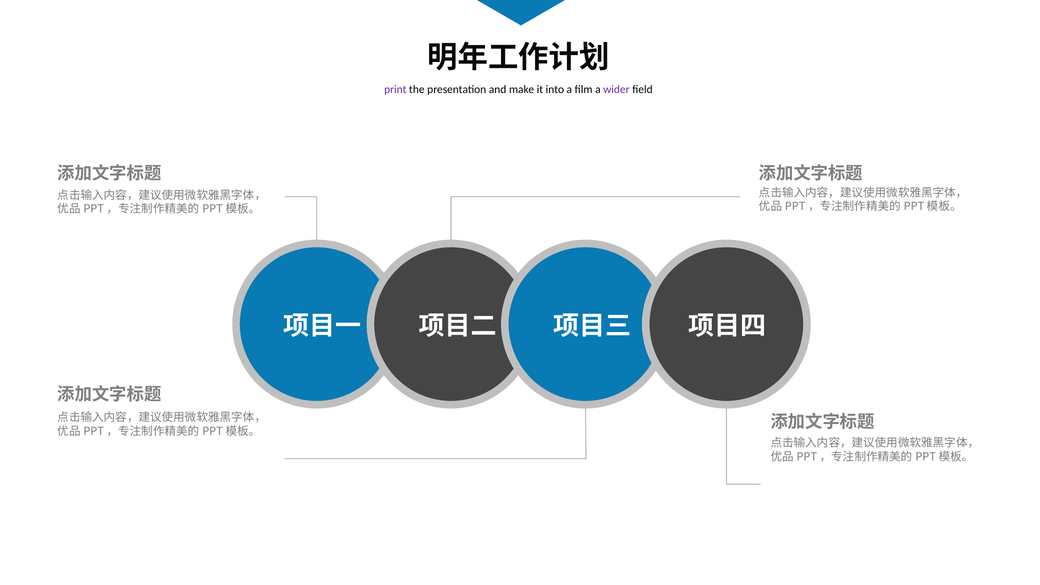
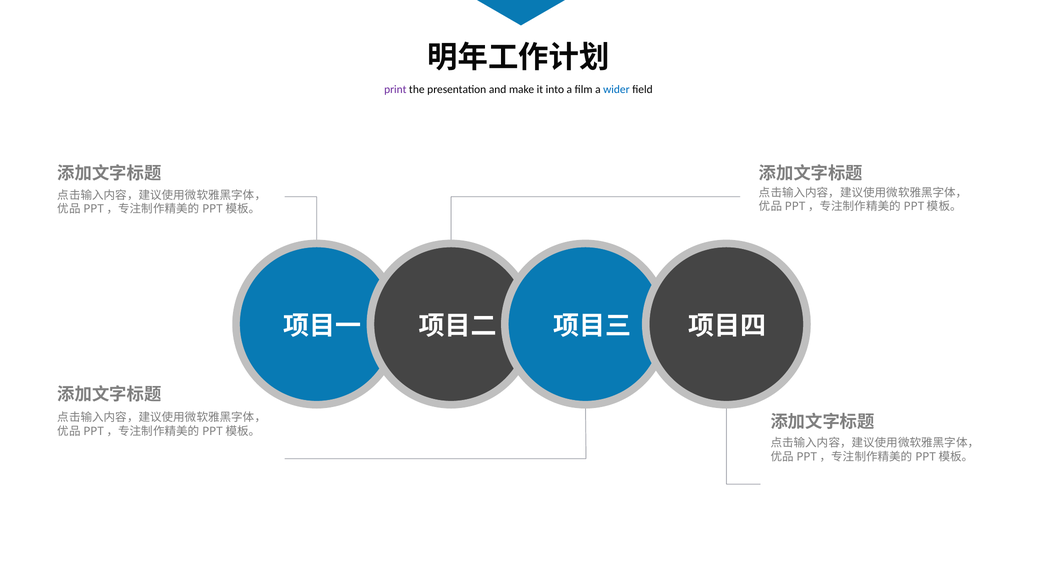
wider colour: purple -> blue
